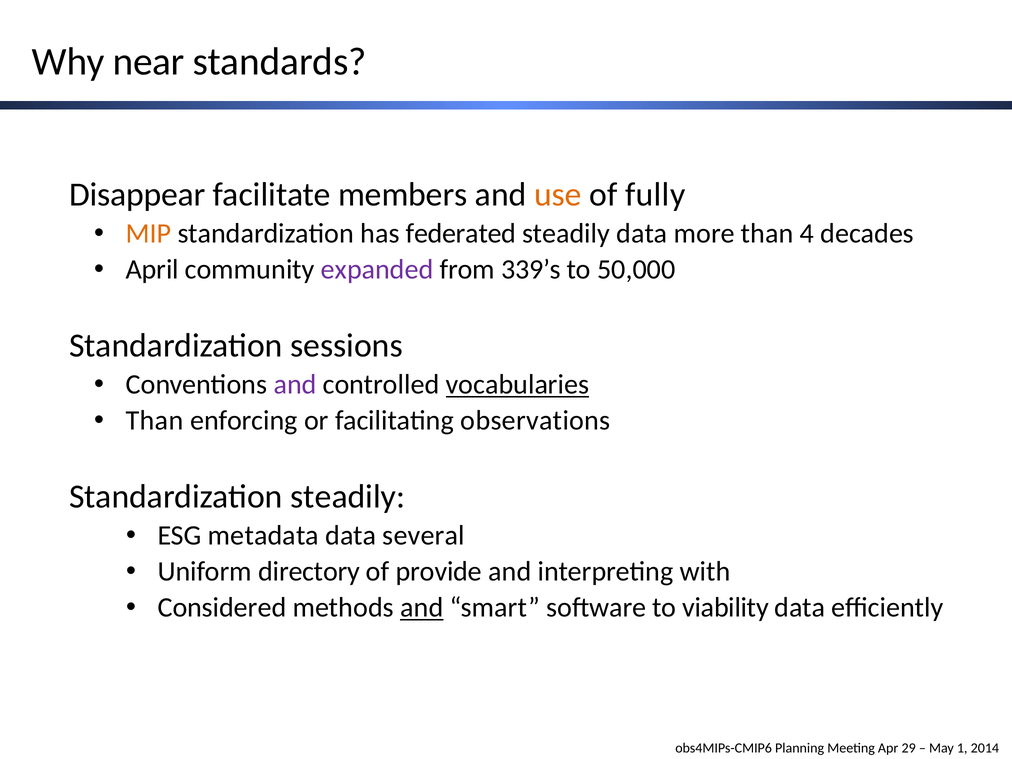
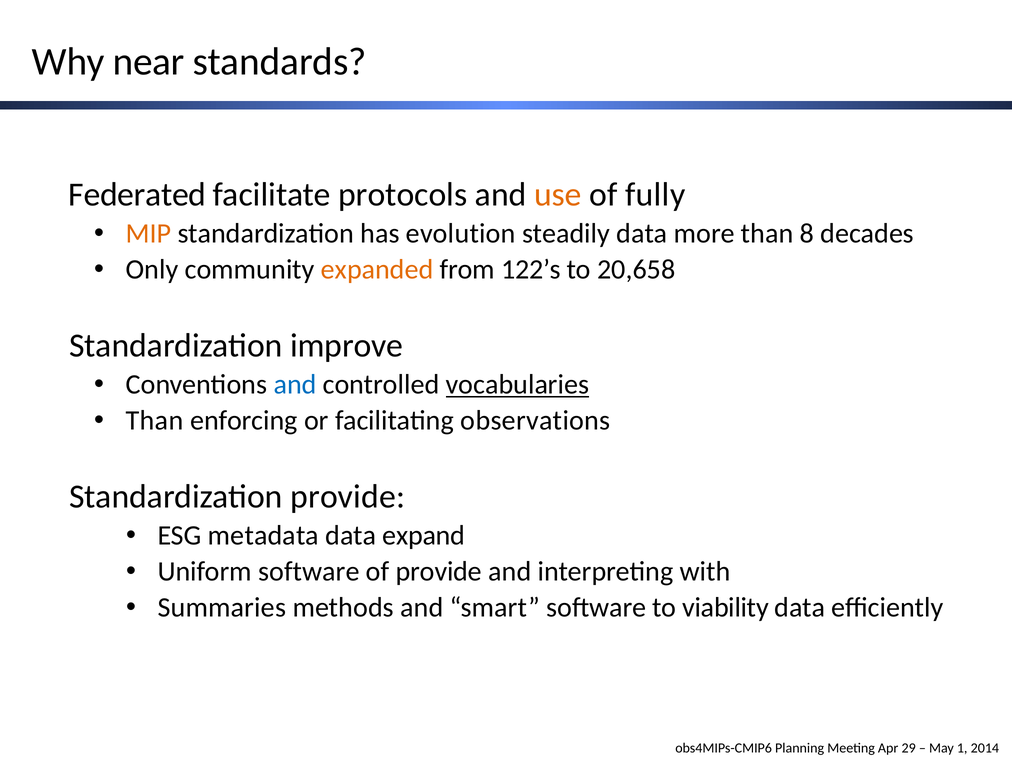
Disappear: Disappear -> Federated
members: members -> protocols
federated: federated -> evolution
4: 4 -> 8
April: April -> Only
expanded colour: purple -> orange
339’s: 339’s -> 122’s
50,000: 50,000 -> 20,658
sessions: sessions -> improve
and at (295, 385) colour: purple -> blue
Standardization steadily: steadily -> provide
several: several -> expand
Uniform directory: directory -> software
Considered: Considered -> Summaries
and at (422, 608) underline: present -> none
